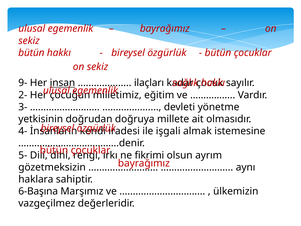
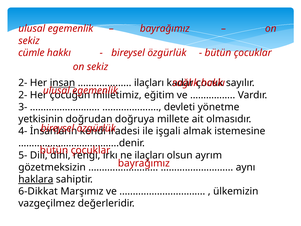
bütün at (31, 53): bütün -> cümle
9- at (23, 83): 9- -> 2-
ne fikrimi: fikrimi -> ilaçları
haklara underline: none -> present
6-Başına: 6-Başına -> 6-Dikkat
